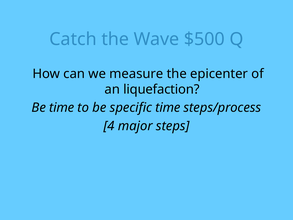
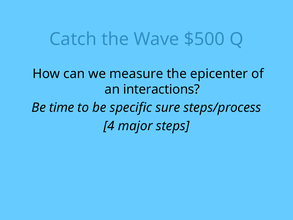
liquefaction: liquefaction -> interactions
specific time: time -> sure
